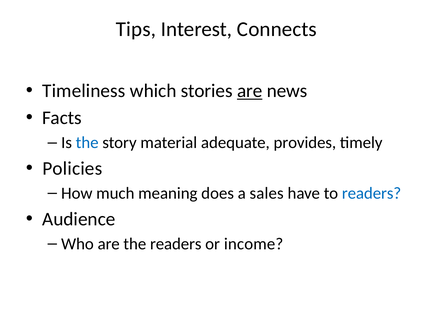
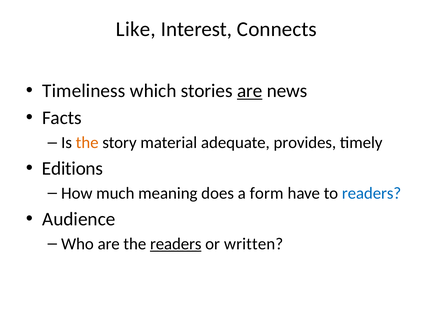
Tips: Tips -> Like
the at (87, 143) colour: blue -> orange
Policies: Policies -> Editions
sales: sales -> form
readers at (176, 244) underline: none -> present
income: income -> written
